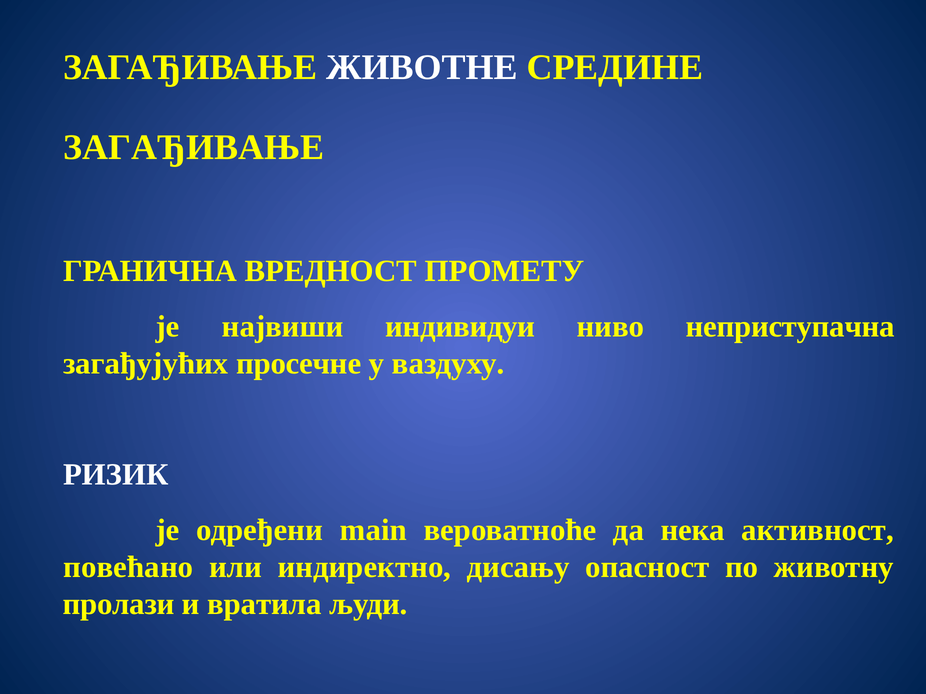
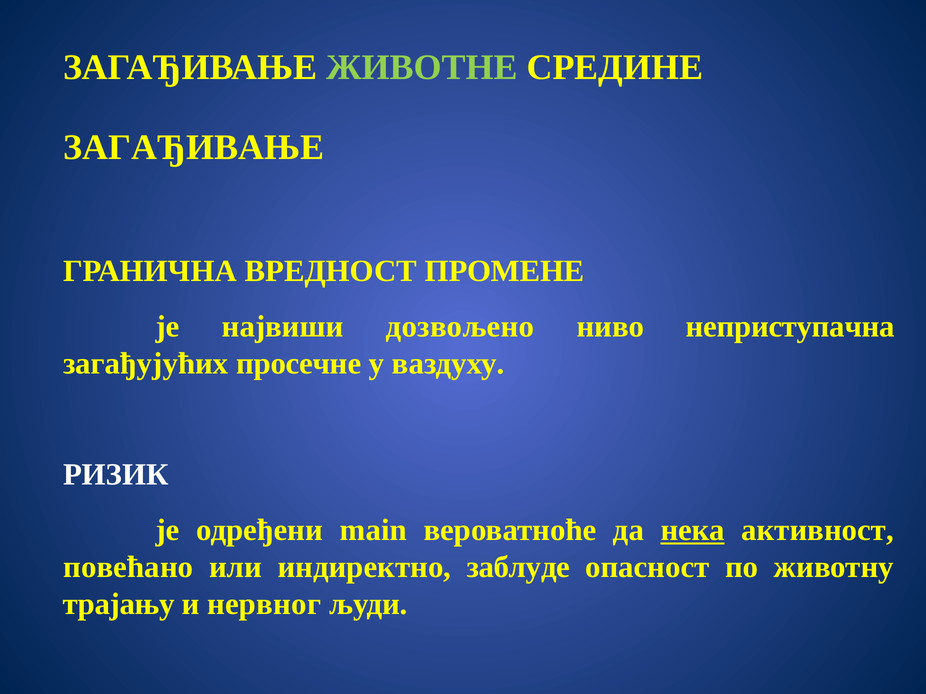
ЖИВОТНЕ colour: white -> light green
ПРОМЕТУ: ПРОМЕТУ -> ПРОМЕНЕ
индивидуи: индивидуи -> дозвољено
нека underline: none -> present
дисању: дисању -> заблуде
пролази: пролази -> трајању
вратила: вратила -> нервног
